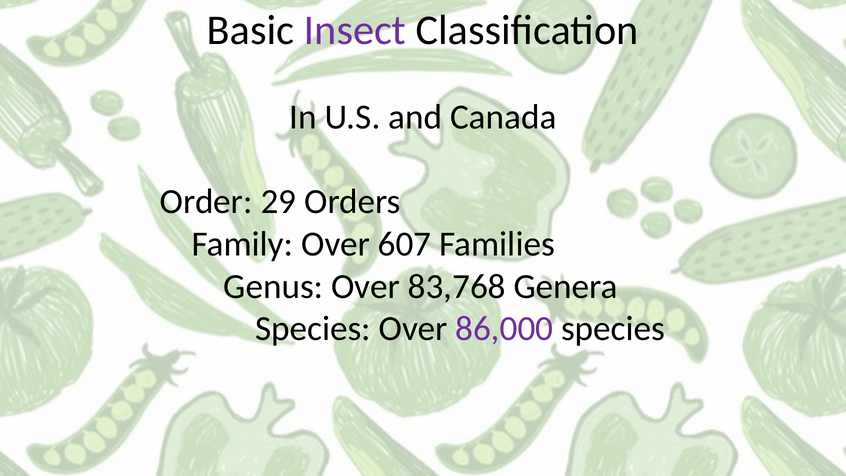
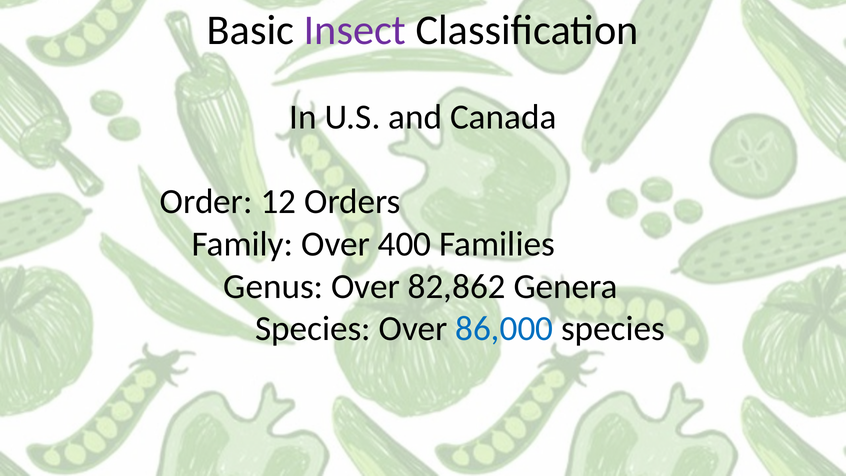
29: 29 -> 12
607: 607 -> 400
83,768: 83,768 -> 82,862
86,000 colour: purple -> blue
